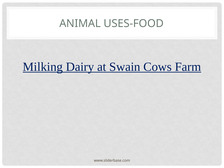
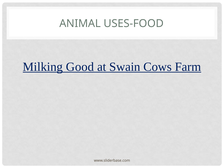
Dairy: Dairy -> Good
